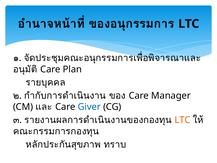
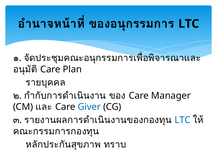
LTC at (183, 120) colour: orange -> blue
